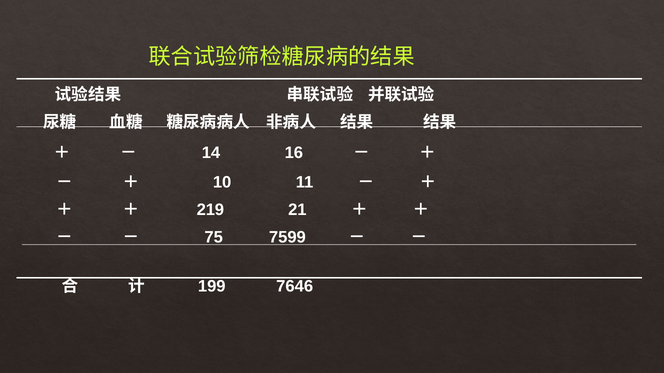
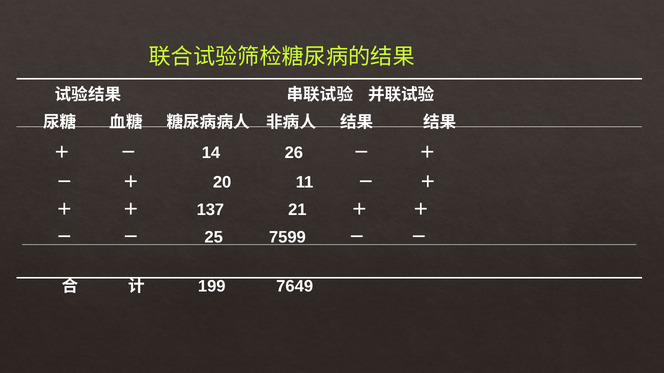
16: 16 -> 26
10: 10 -> 20
219: 219 -> 137
75: 75 -> 25
7646: 7646 -> 7649
